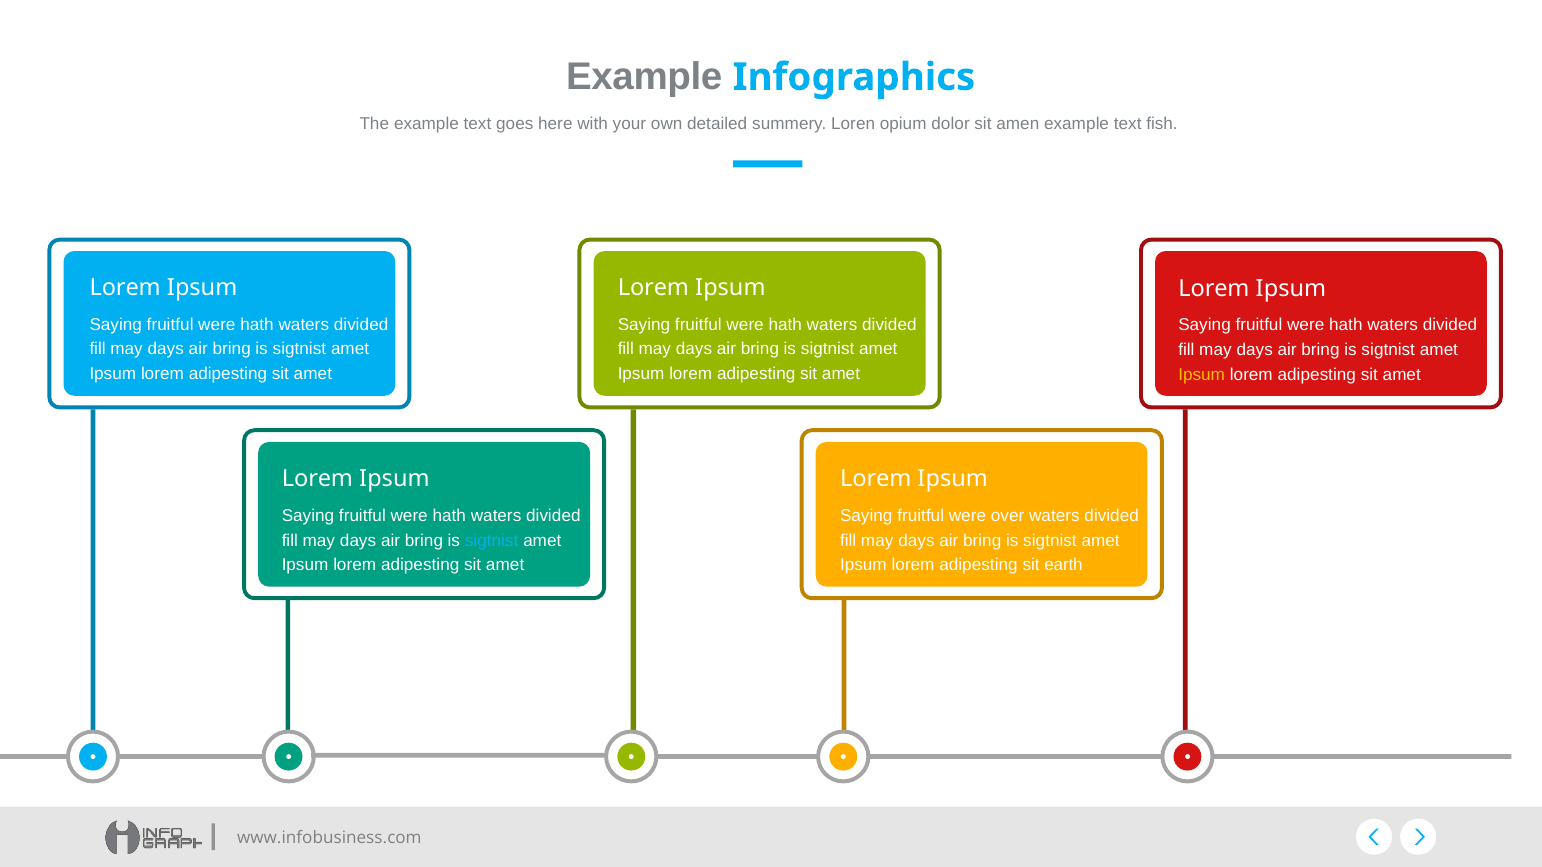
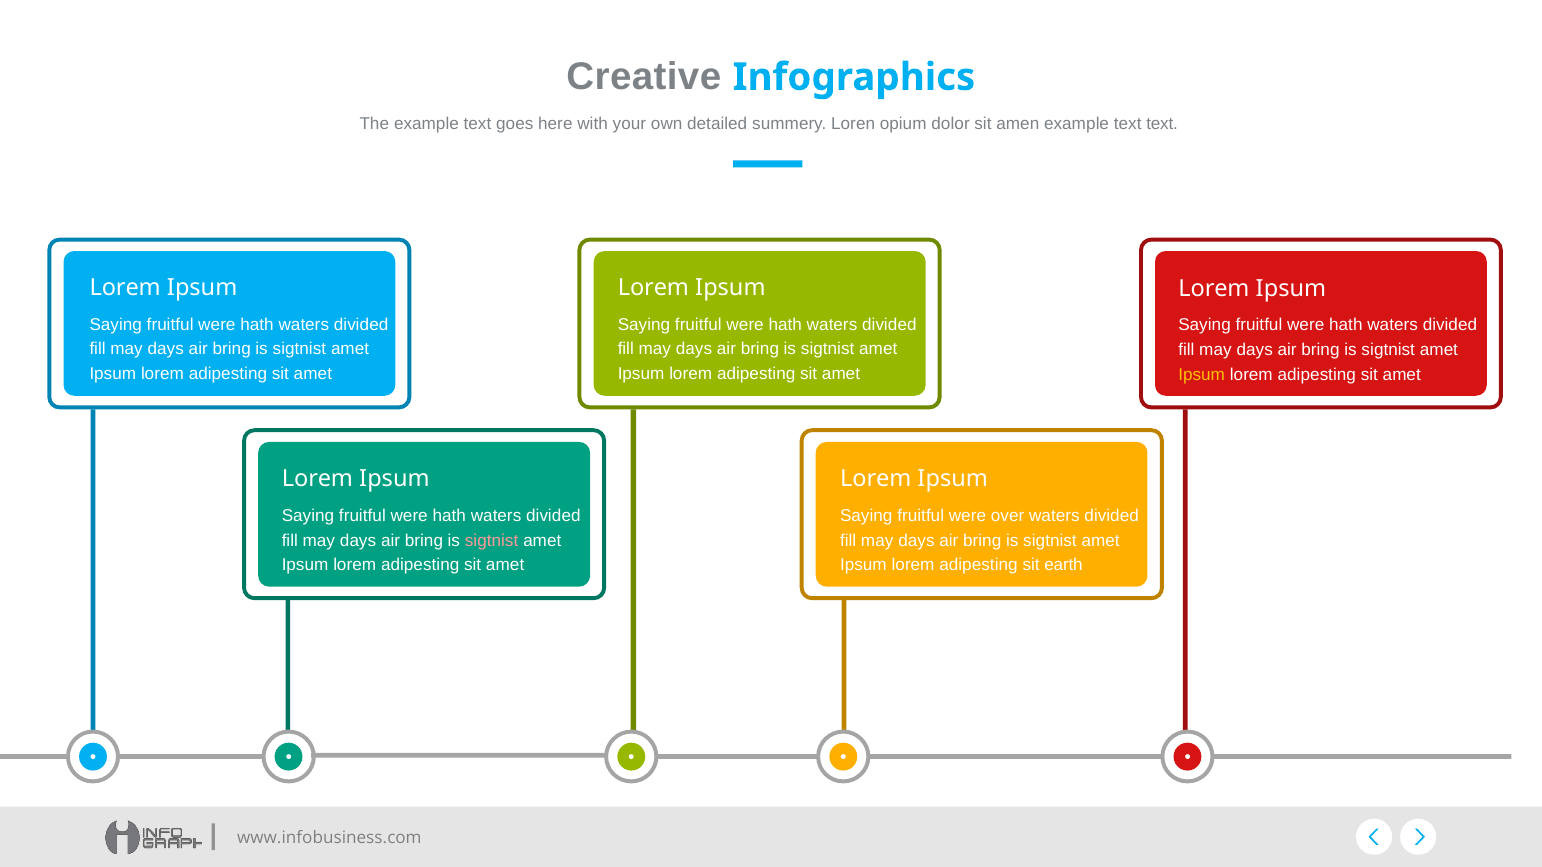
Example at (644, 77): Example -> Creative
text fish: fish -> text
sigtnist at (492, 541) colour: light blue -> pink
